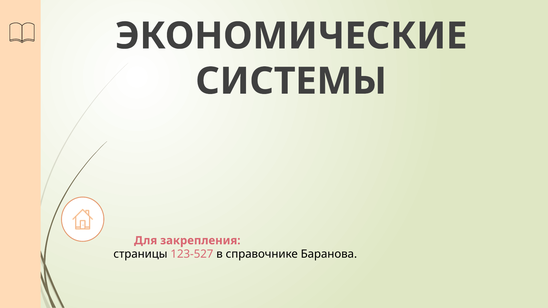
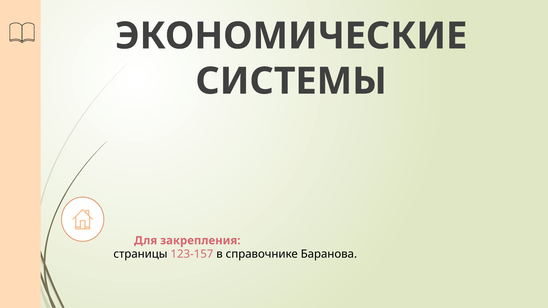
123-527: 123-527 -> 123-157
